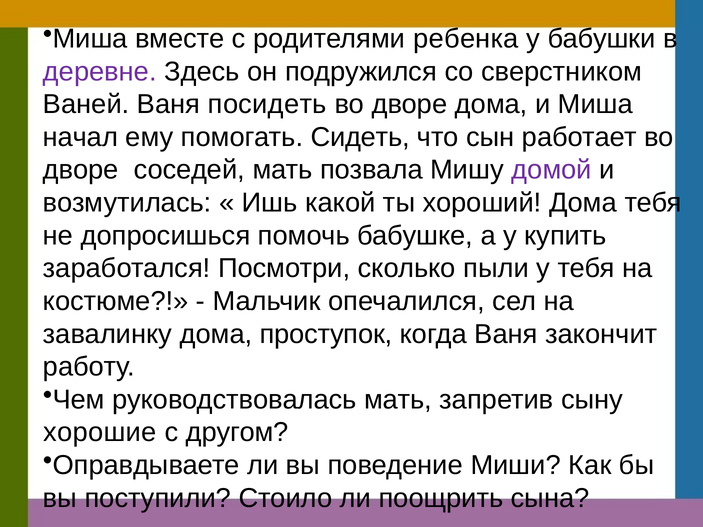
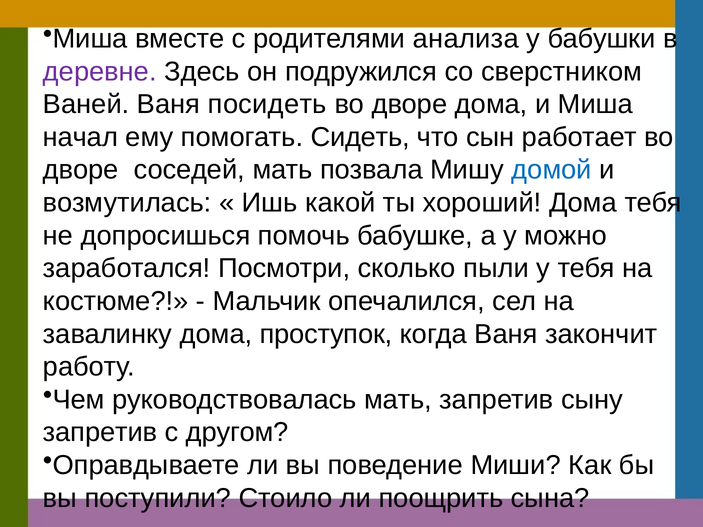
ребенка: ребенка -> анализа
домой colour: purple -> blue
купить: купить -> можно
хорошие at (100, 433): хорошие -> запретив
